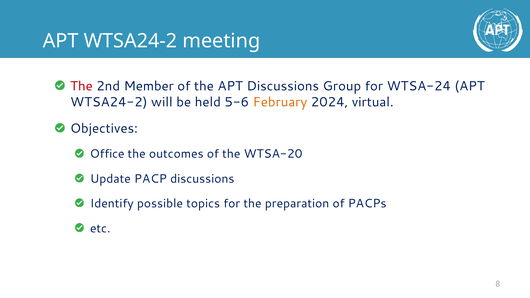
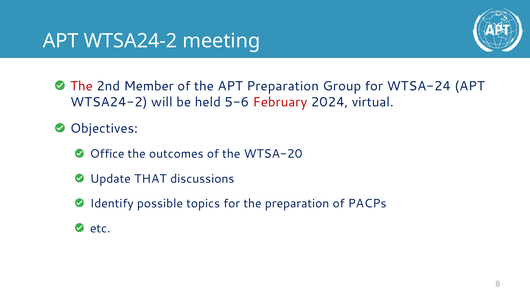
APT Discussions: Discussions -> Preparation
February colour: orange -> red
PACP: PACP -> THAT
